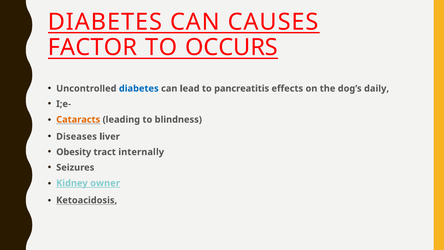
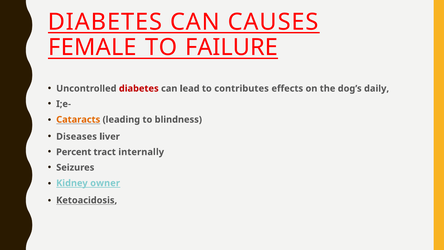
FACTOR: FACTOR -> FEMALE
OCCURS: OCCURS -> FAILURE
diabetes at (139, 88) colour: blue -> red
pancreatitis: pancreatitis -> contributes
Obesity: Obesity -> Percent
